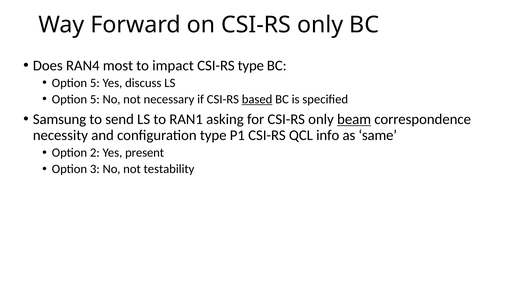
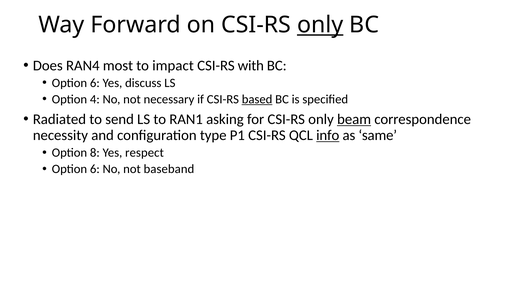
only at (320, 25) underline: none -> present
CSI-RS type: type -> with
5 at (95, 83): 5 -> 6
5 at (95, 99): 5 -> 4
Samsung: Samsung -> Radiated
info underline: none -> present
2: 2 -> 8
present: present -> respect
3 at (95, 169): 3 -> 6
testability: testability -> baseband
